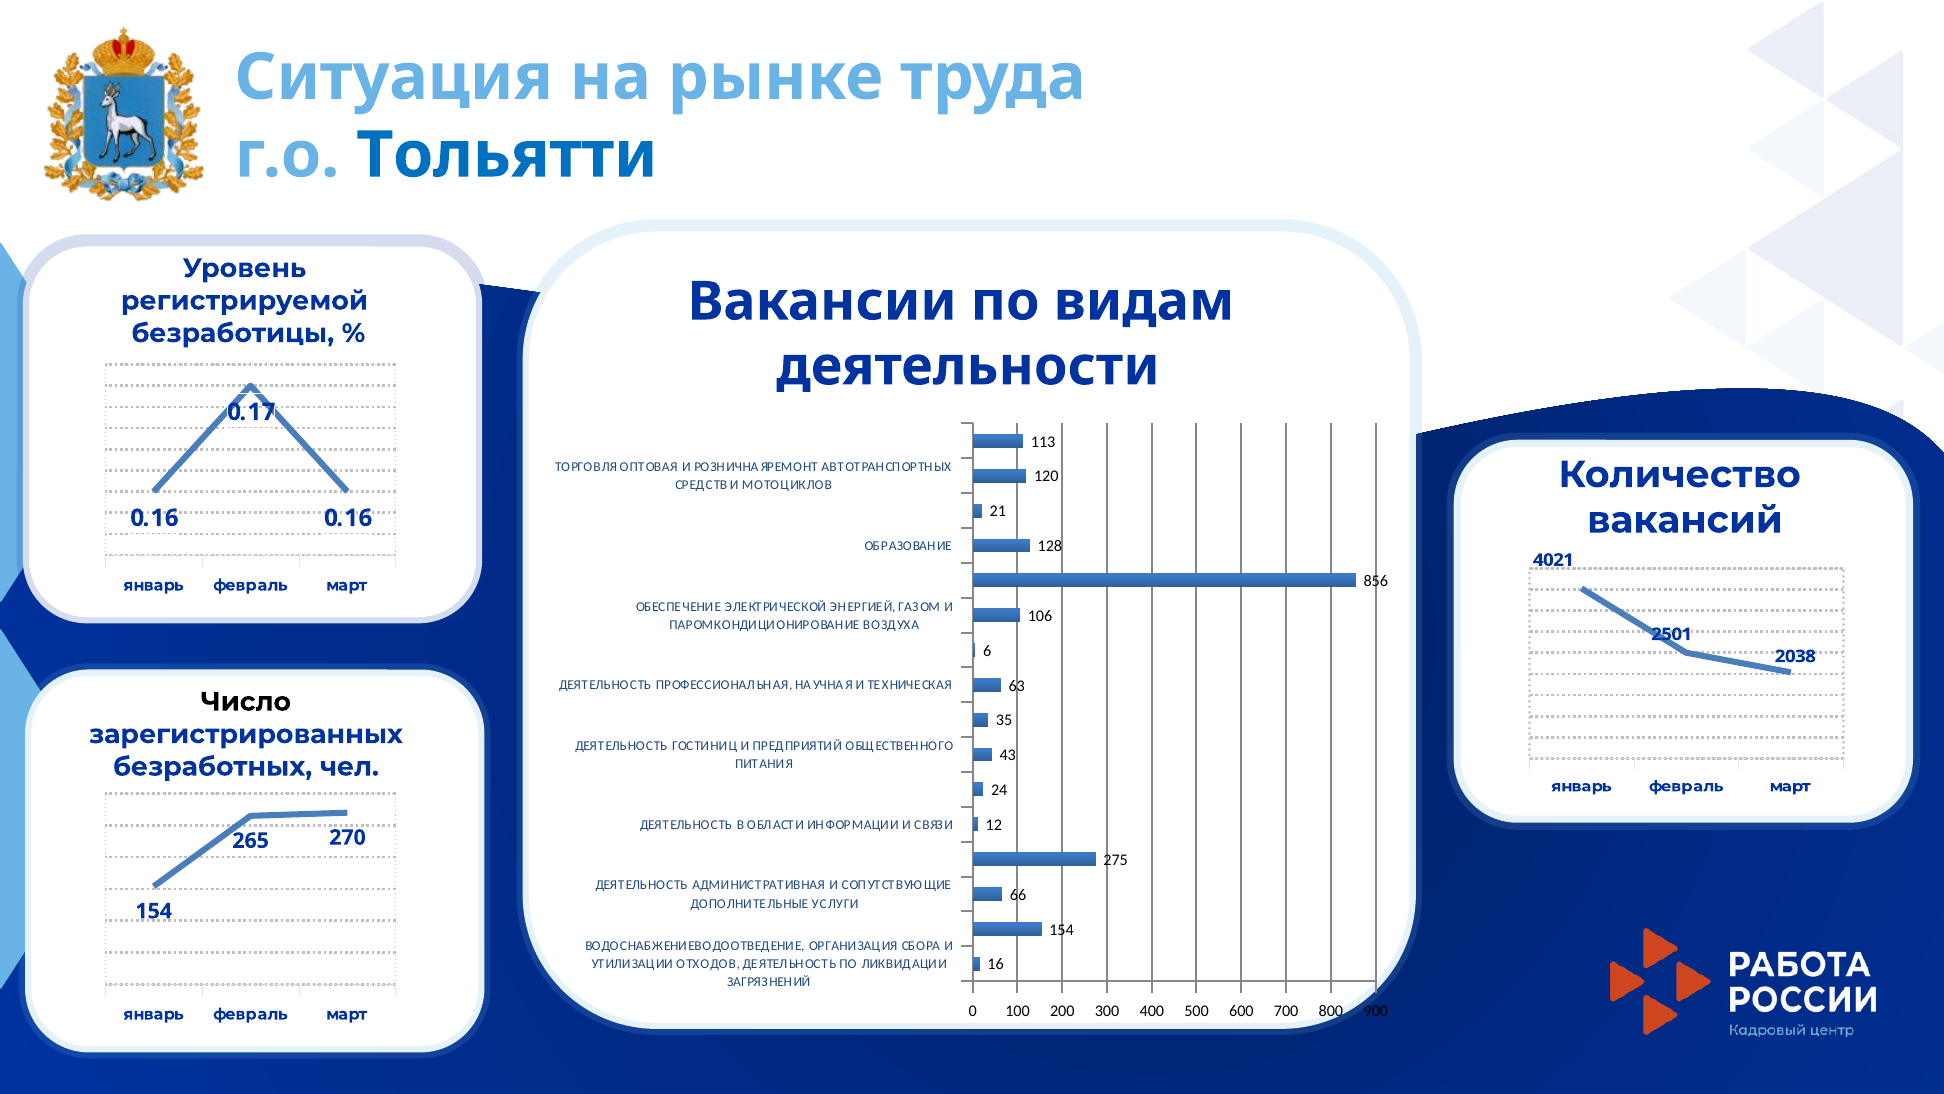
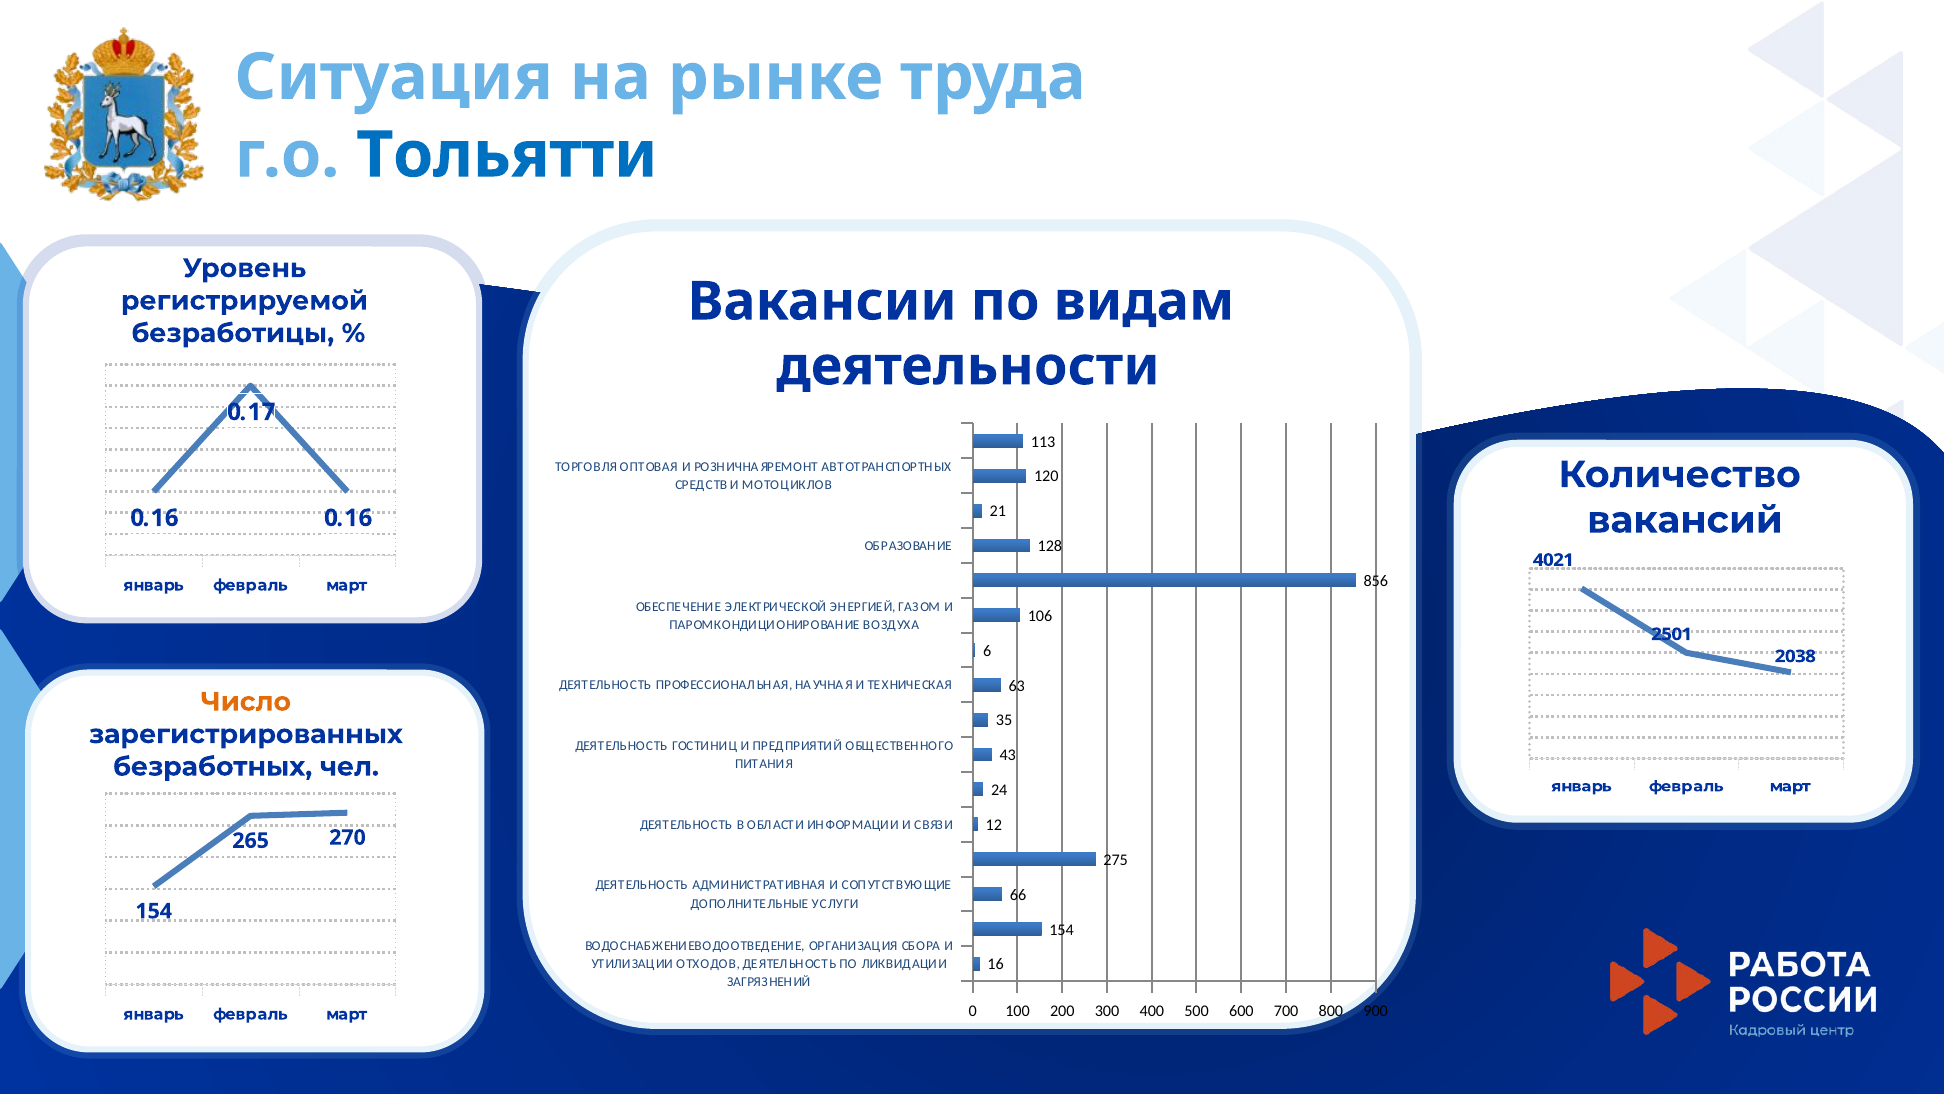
Число colour: black -> orange
